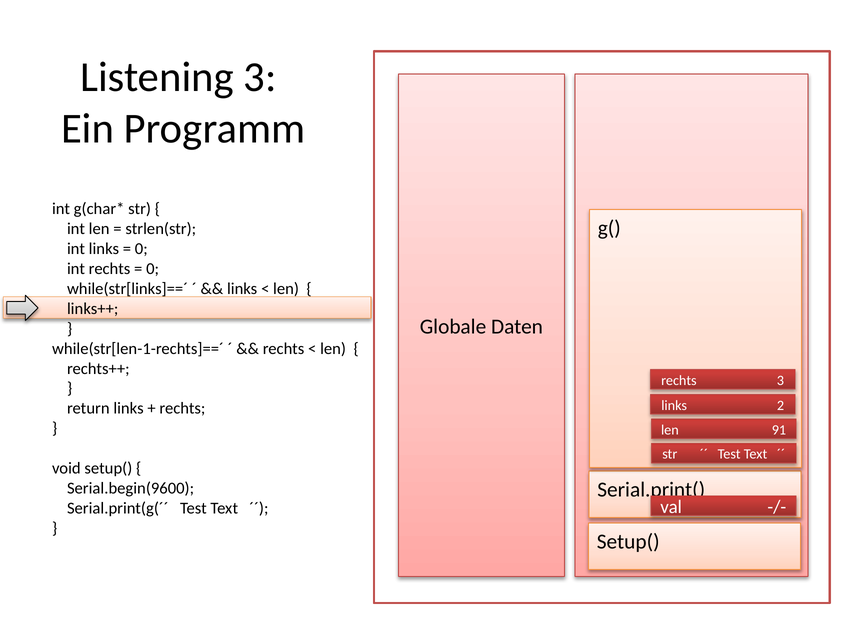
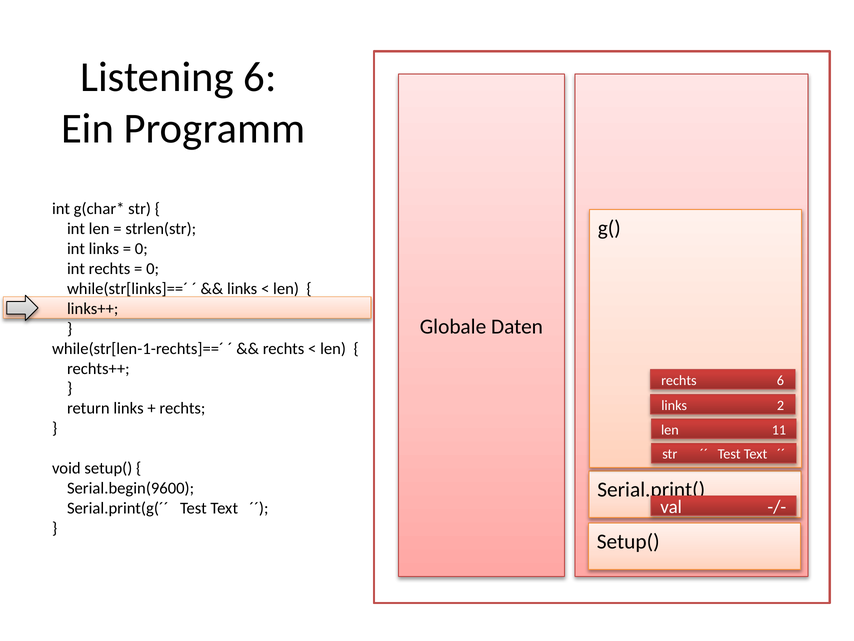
Listening 3: 3 -> 6
3 at (780, 380): 3 -> 6
91: 91 -> 11
